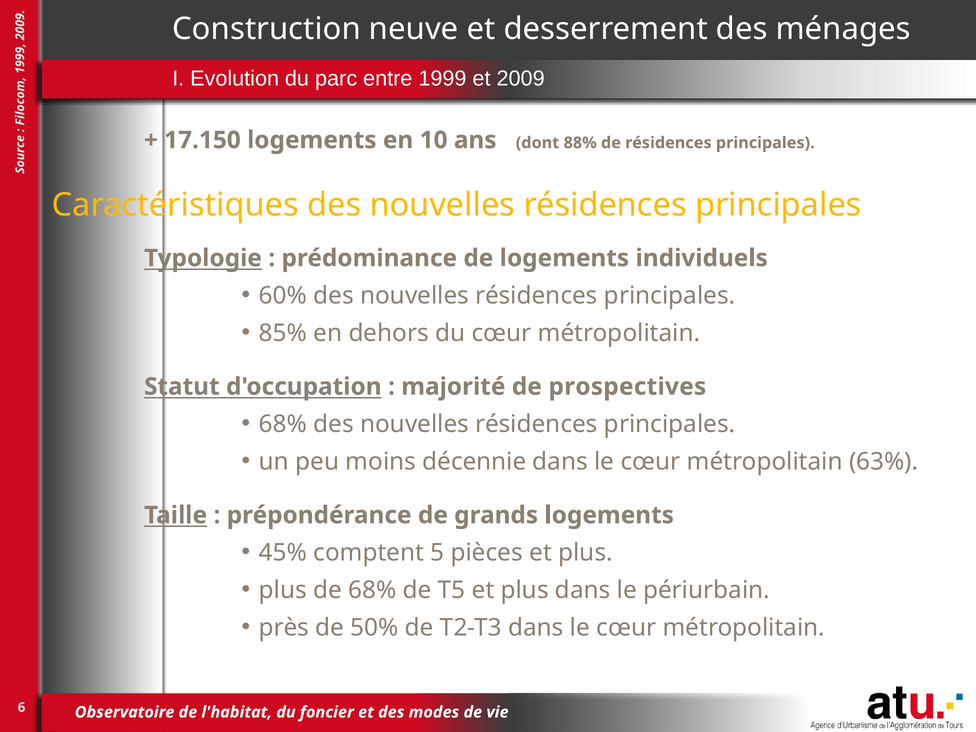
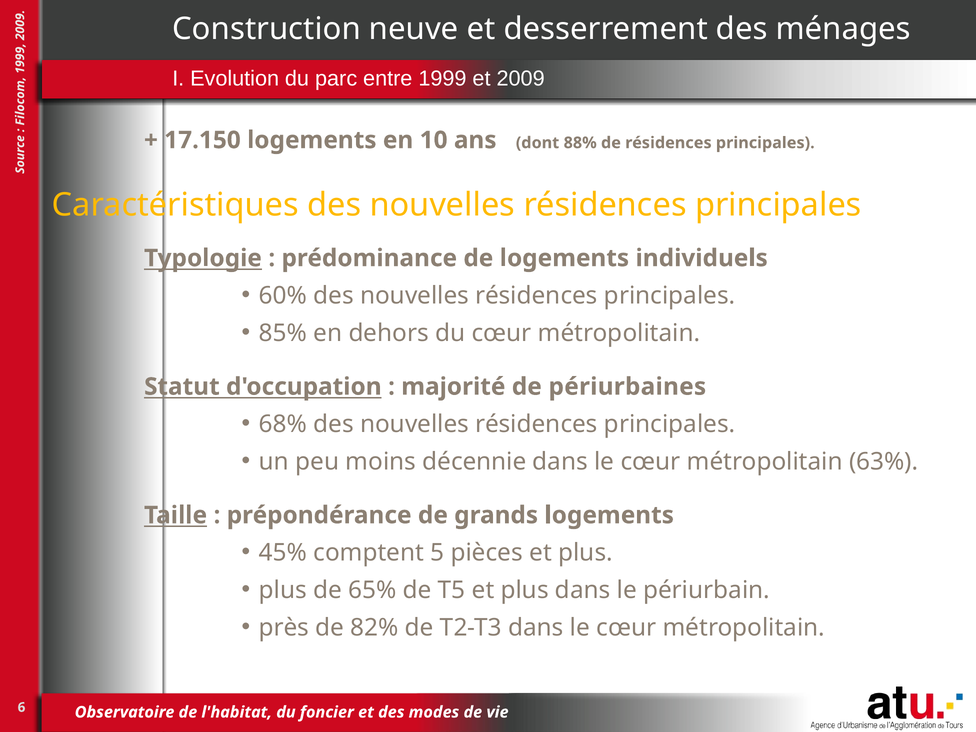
prospectives: prospectives -> périurbaines
de 68%: 68% -> 65%
50%: 50% -> 82%
